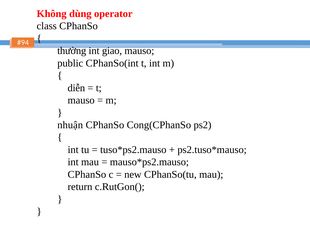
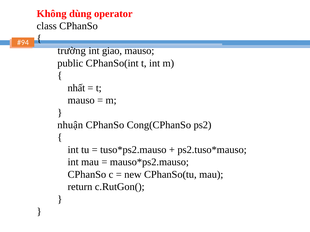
thường: thường -> trường
diễn: diễn -> nhất
